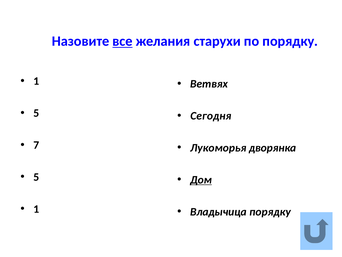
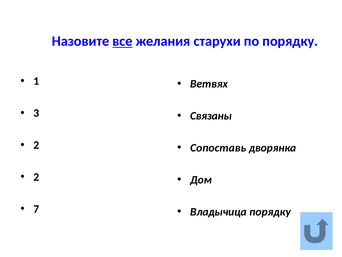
5 at (36, 113): 5 -> 3
Сегодня: Сегодня -> Связаны
7 at (36, 145): 7 -> 2
Лукоморья: Лукоморья -> Сопоставь
5 at (36, 177): 5 -> 2
Дом underline: present -> none
1 at (36, 209): 1 -> 7
